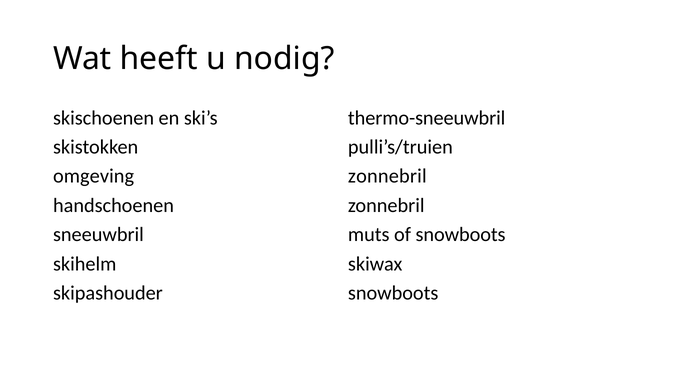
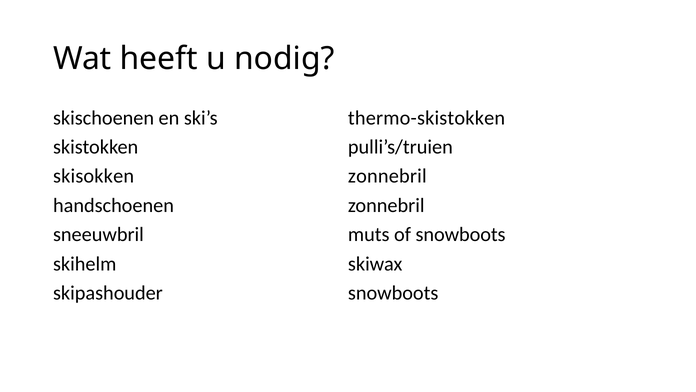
thermo-sneeuwbril: thermo-sneeuwbril -> thermo-skistokken
omgeving: omgeving -> skisokken
